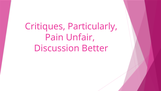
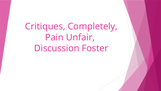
Particularly: Particularly -> Completely
Better: Better -> Foster
